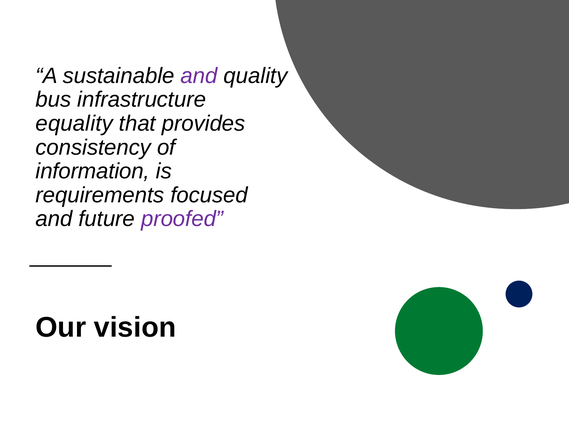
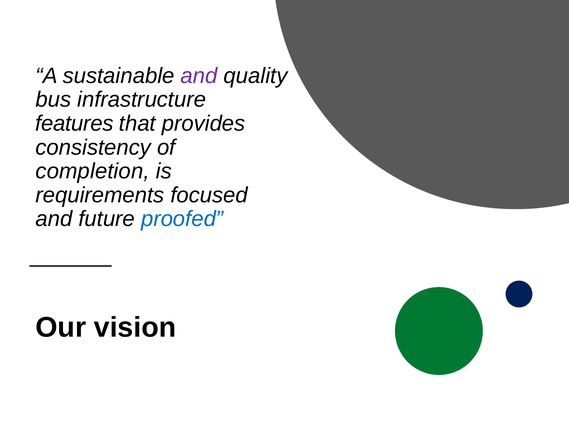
equality: equality -> features
information: information -> completion
proofed colour: purple -> blue
